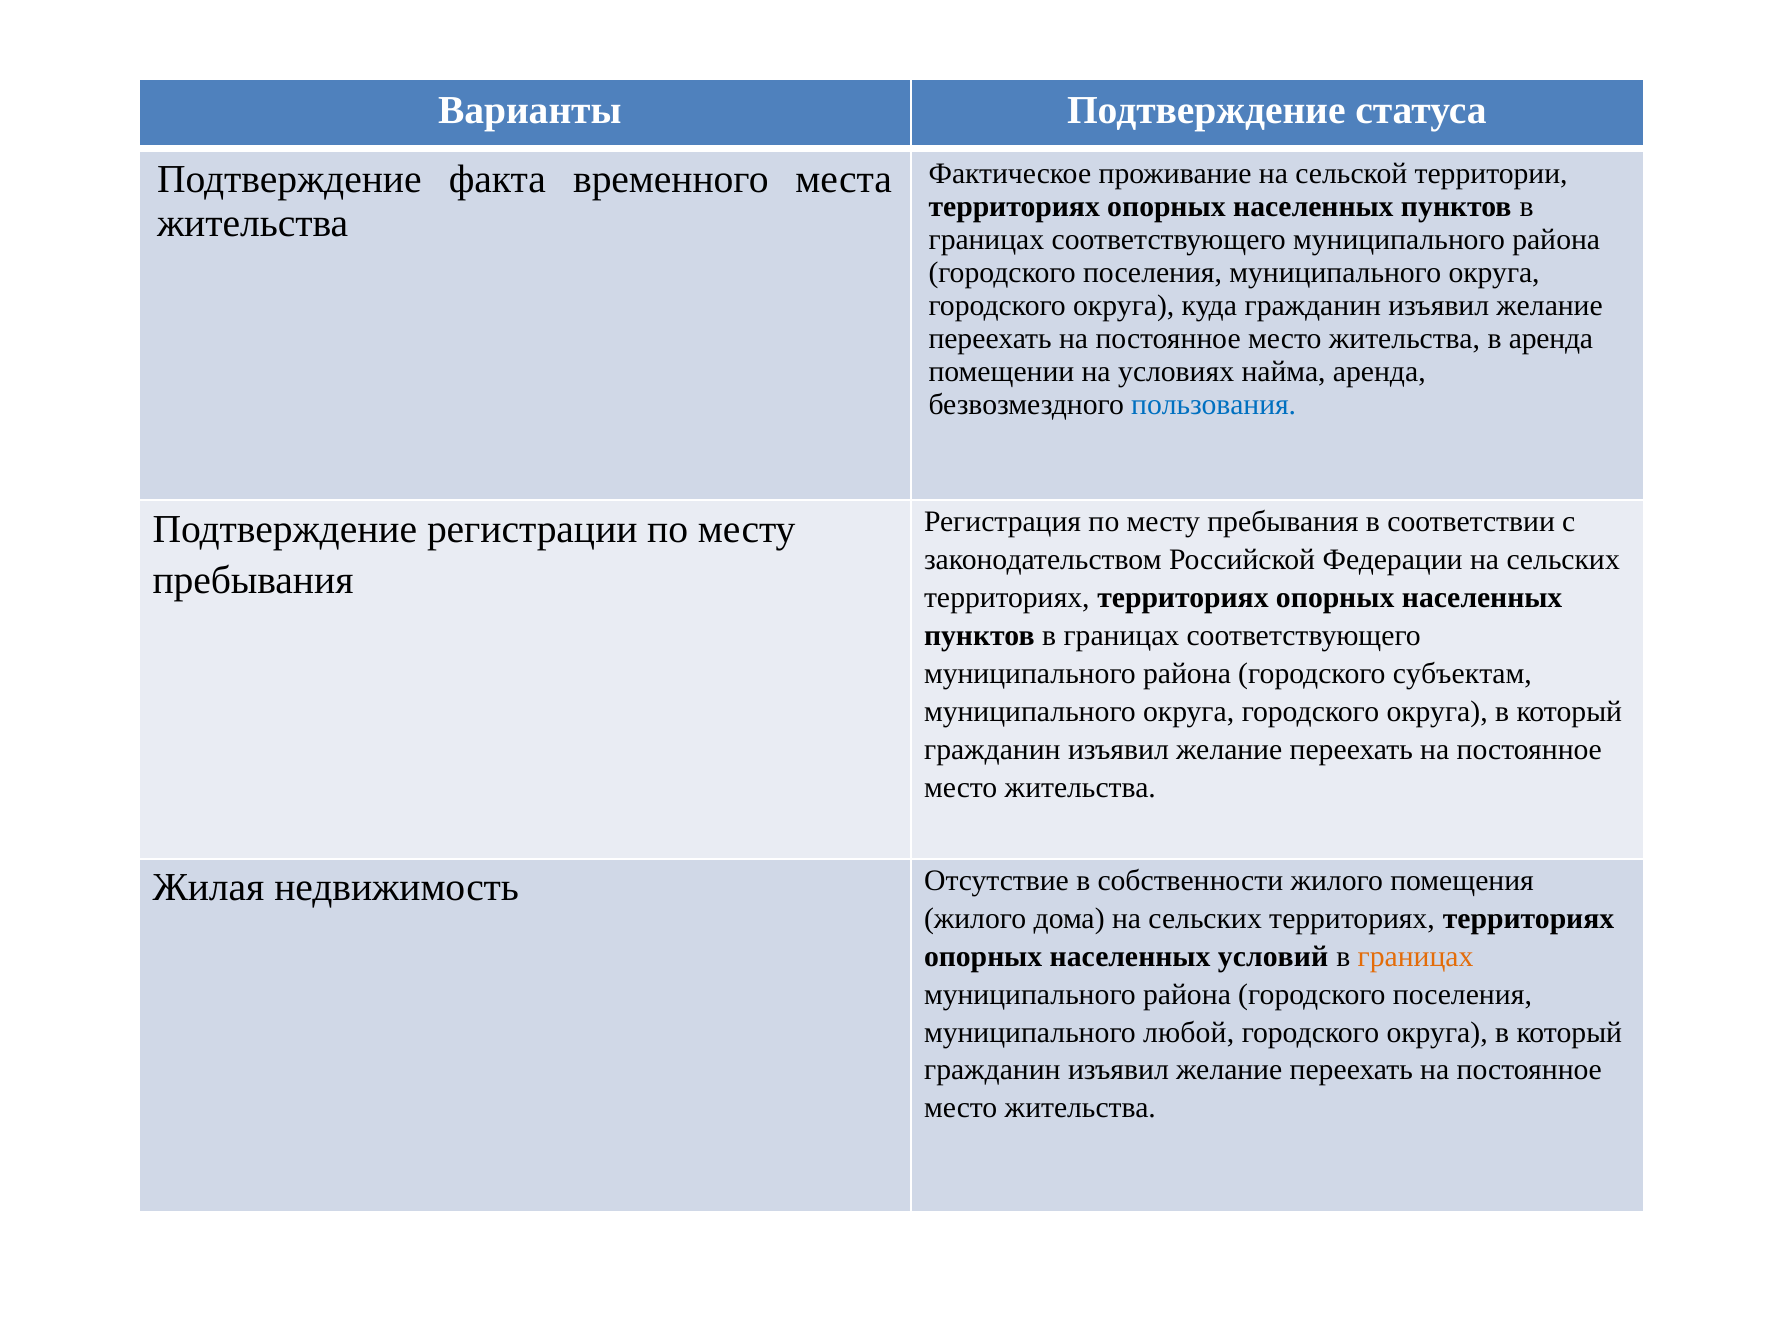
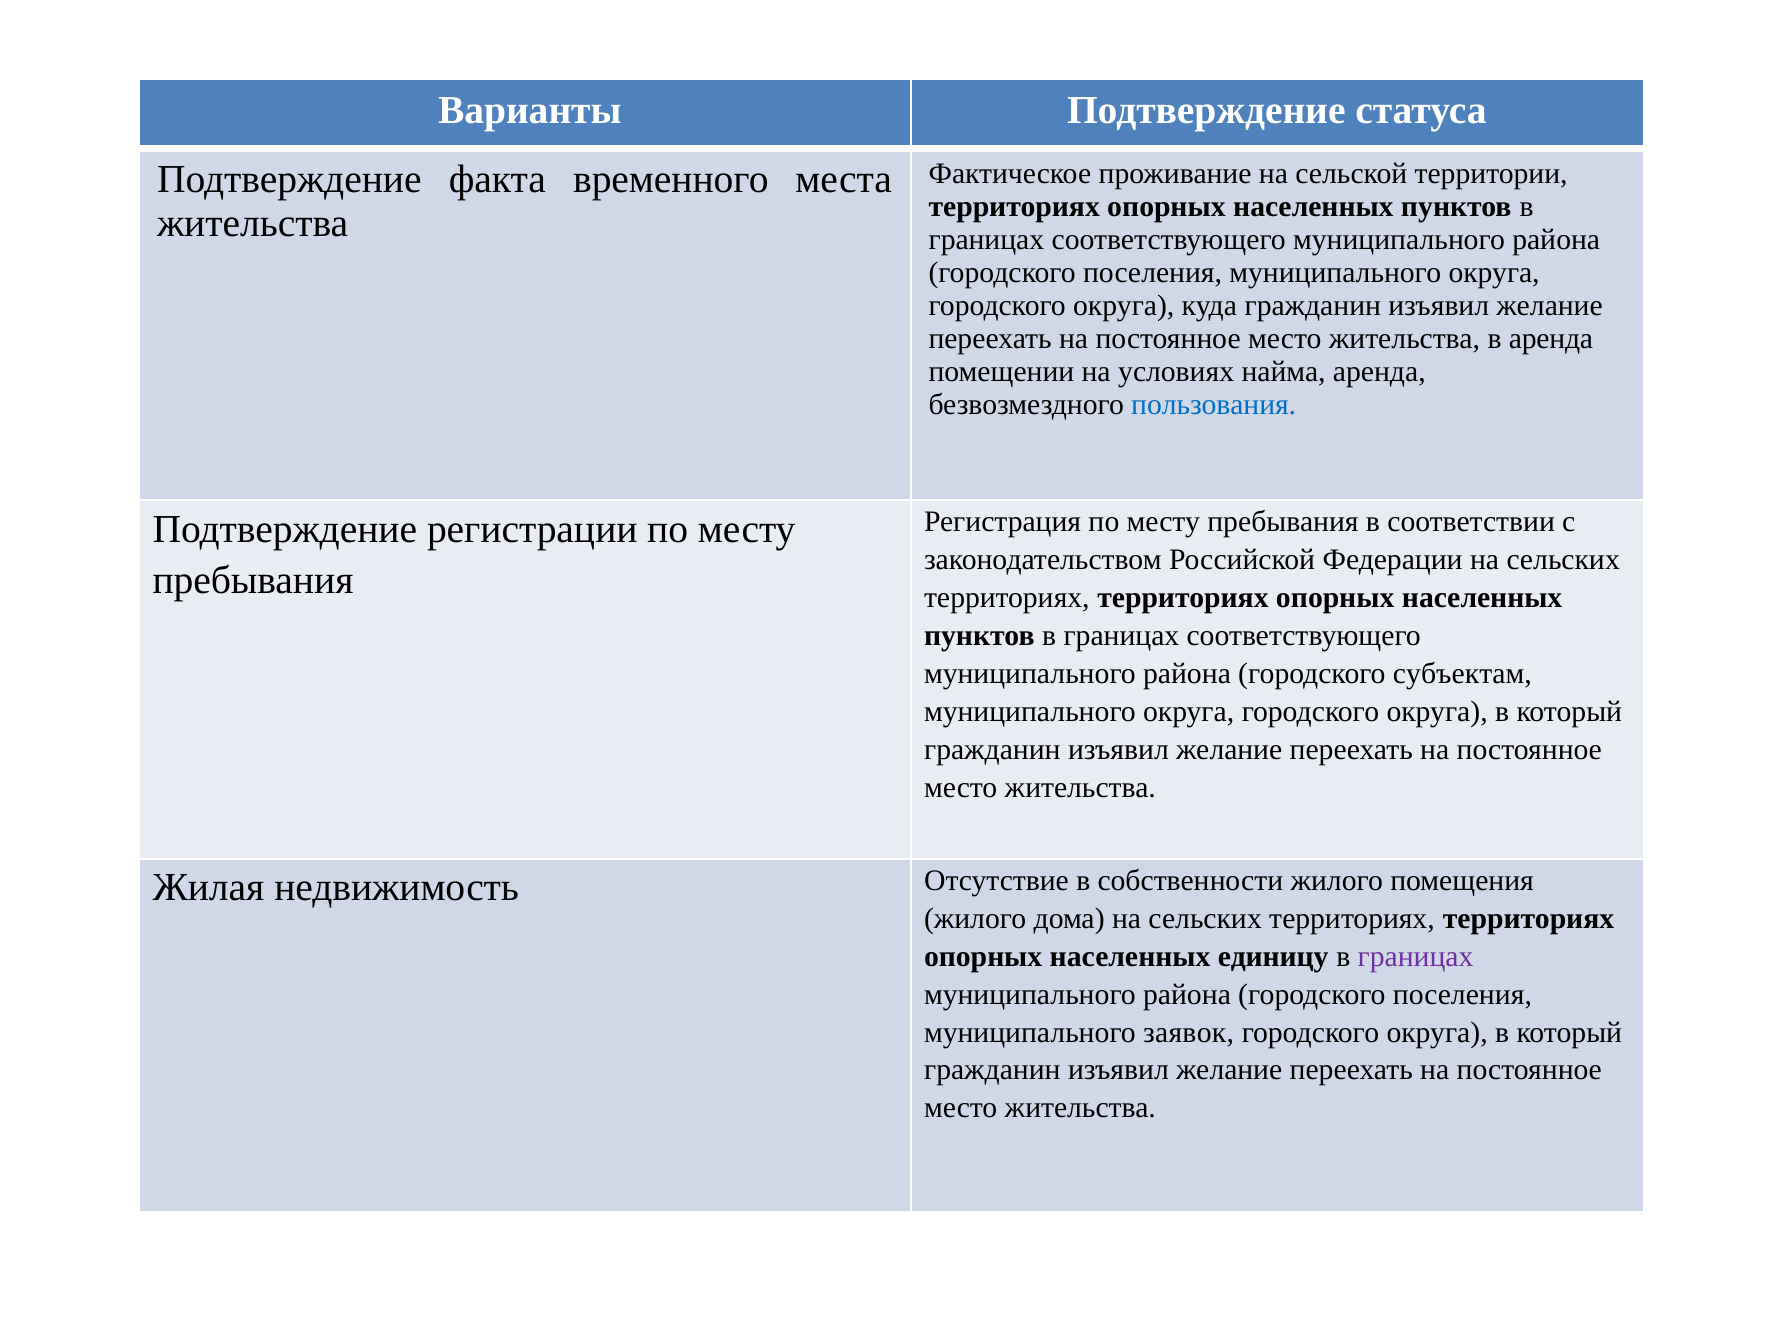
условий: условий -> единицу
границах at (1416, 956) colour: orange -> purple
любой: любой -> заявок
